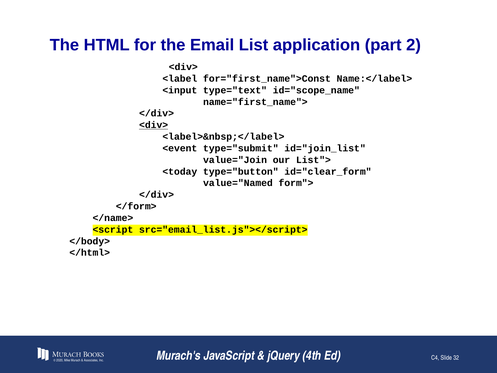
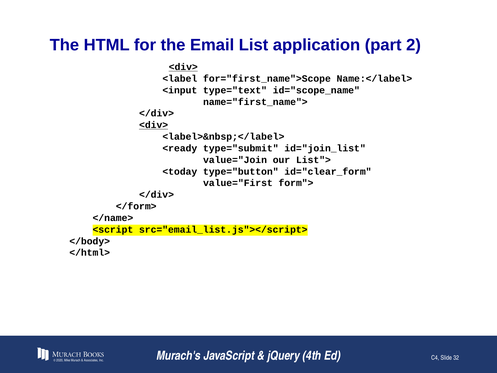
<div> at (183, 67) underline: none -> present
for="first_name">Const: for="first_name">Const -> for="first_name">Scope
<event: <event -> <ready
value="Named: value="Named -> value="First
